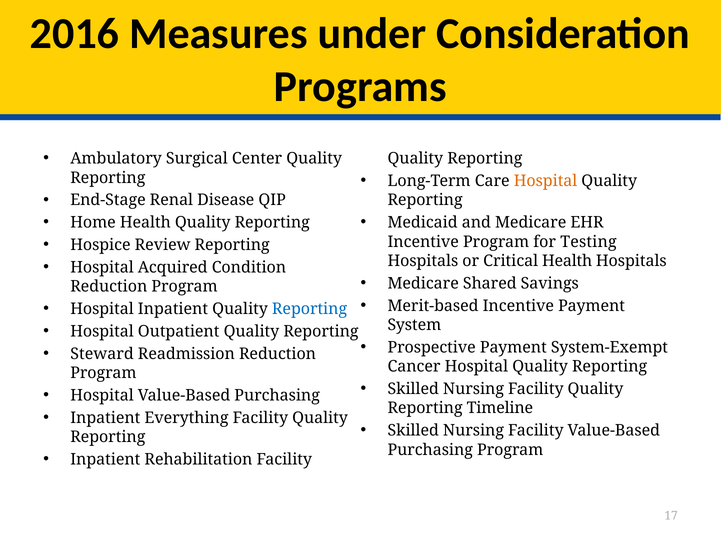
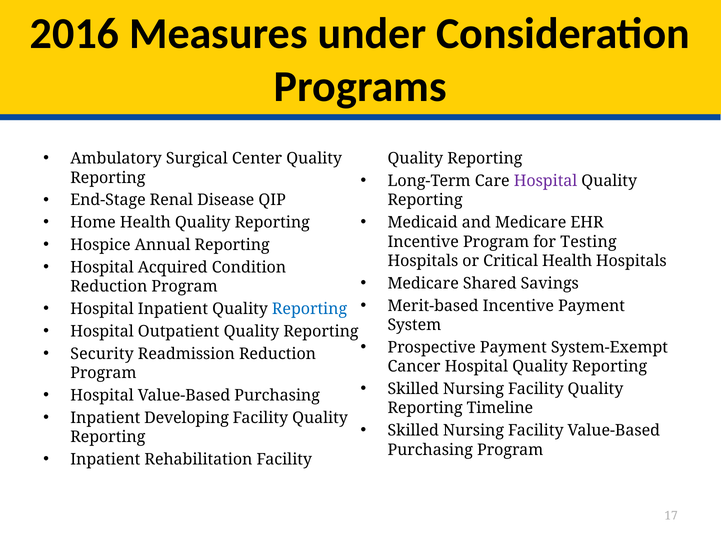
Hospital at (546, 181) colour: orange -> purple
Review: Review -> Annual
Steward: Steward -> Security
Everything: Everything -> Developing
